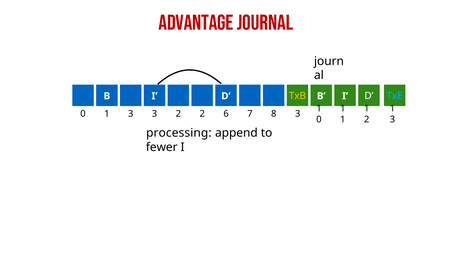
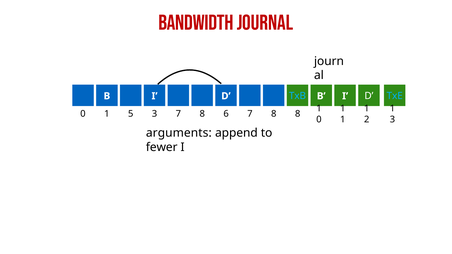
Advantage: Advantage -> Bandwidth
TxB colour: yellow -> light blue
3 at (131, 114): 3 -> 5
3 2: 2 -> 7
0 2: 2 -> 8
8 3: 3 -> 8
processing: processing -> arguments
